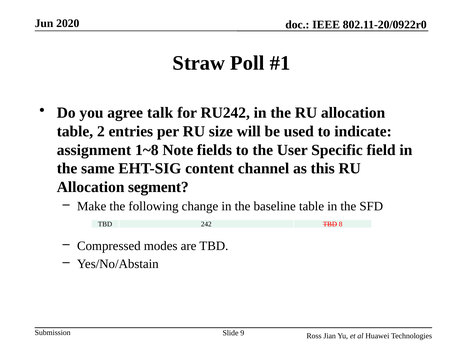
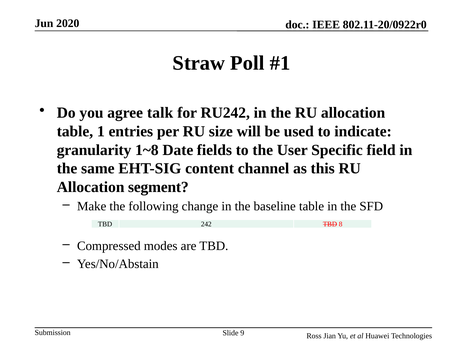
2: 2 -> 1
assignment: assignment -> granularity
Note: Note -> Date
